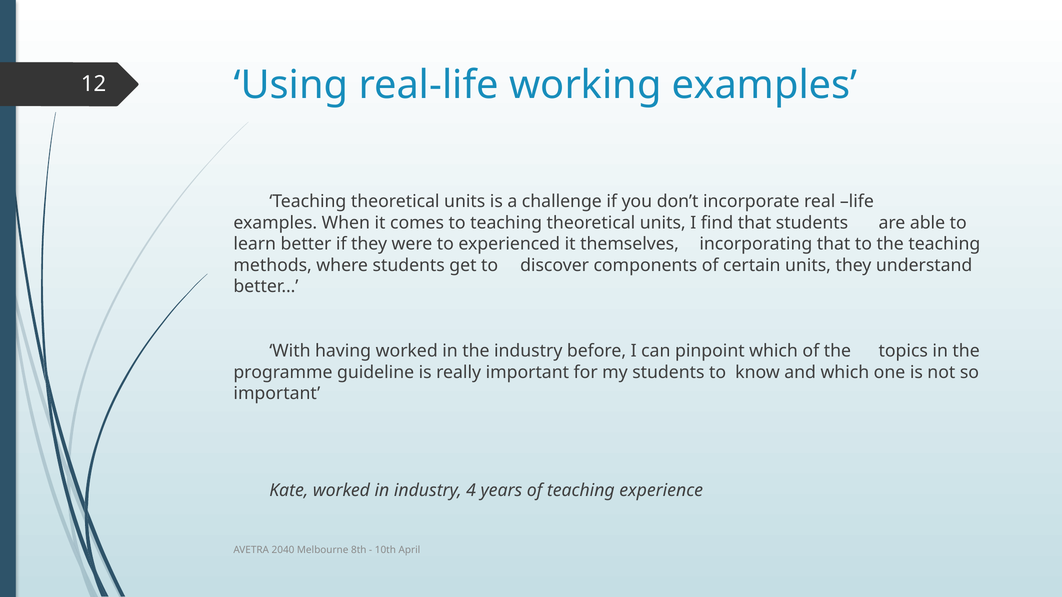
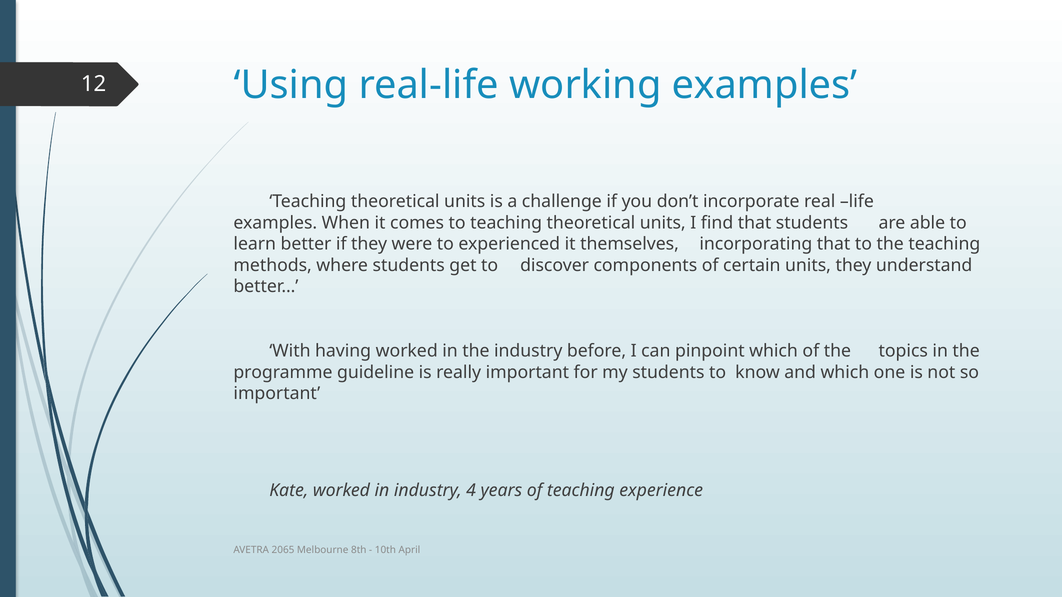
2040: 2040 -> 2065
